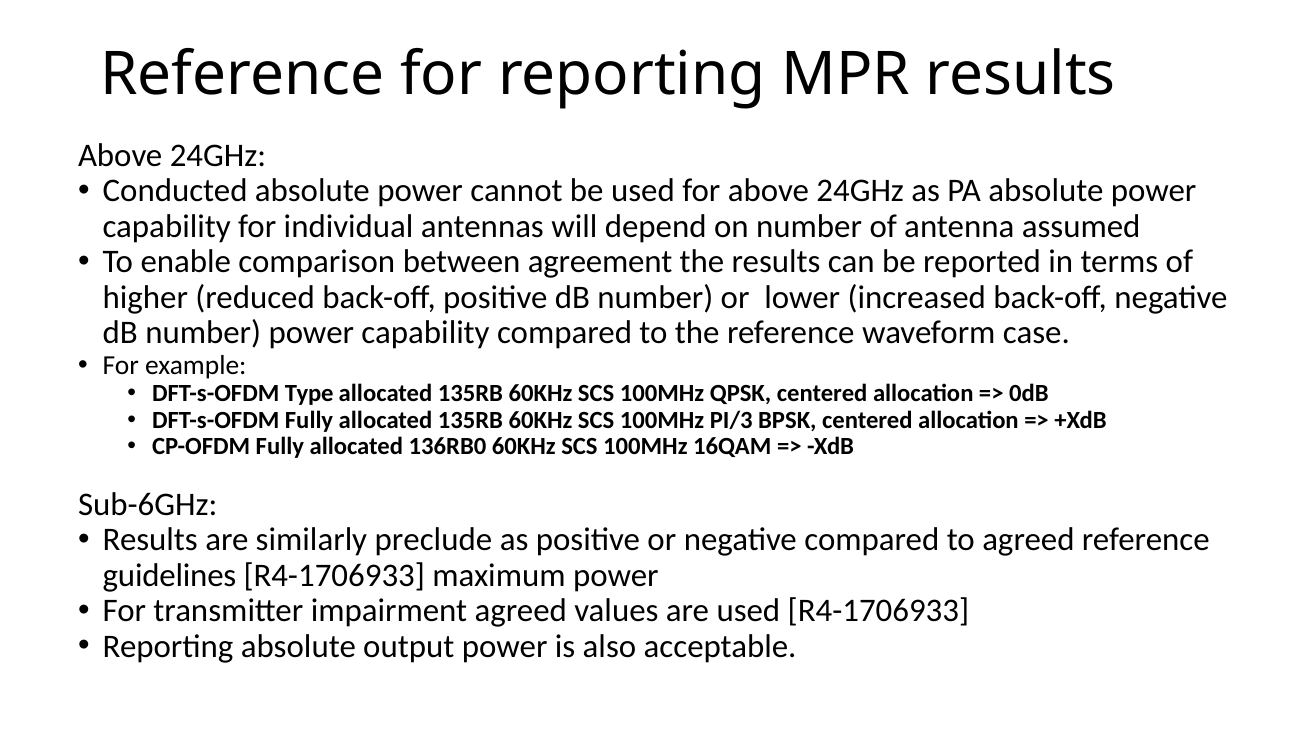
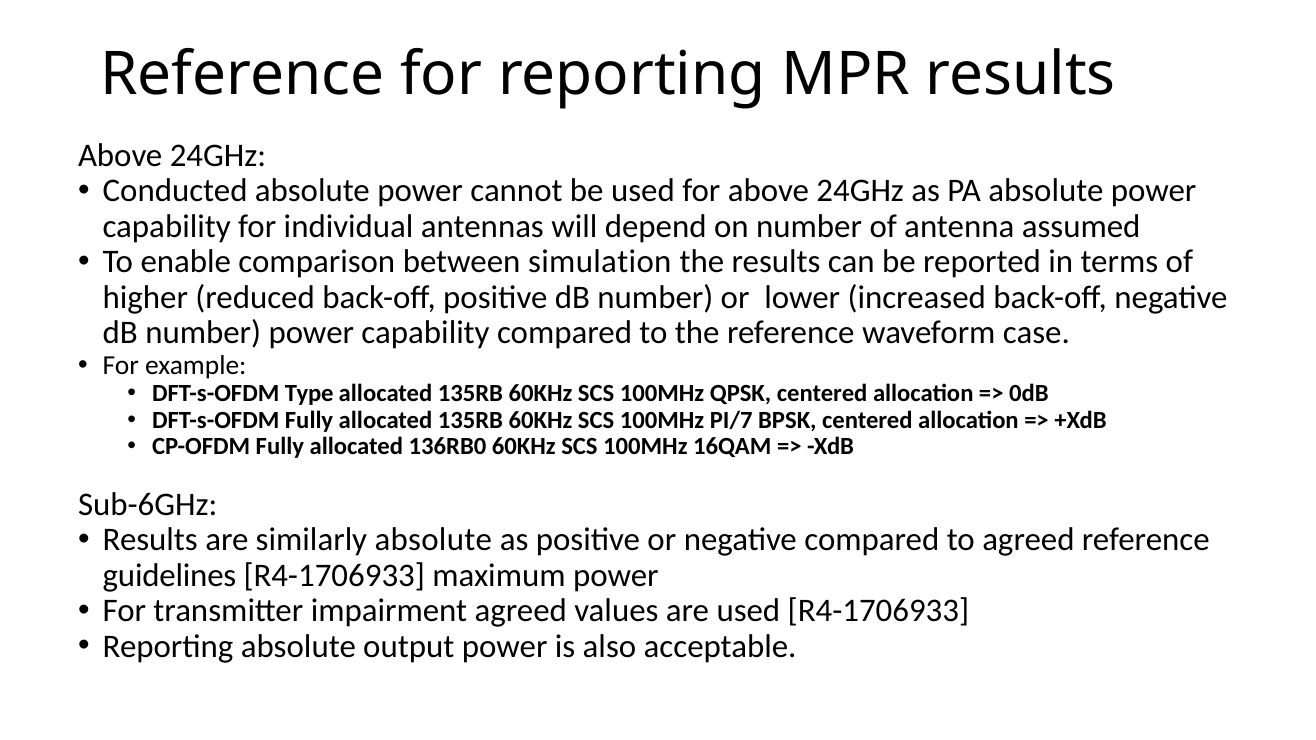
agreement: agreement -> simulation
PI/3: PI/3 -> PI/7
similarly preclude: preclude -> absolute
